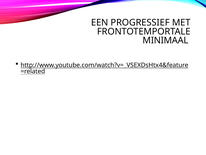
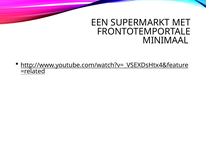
PROGRESSIEF: PROGRESSIEF -> SUPERMARKT
